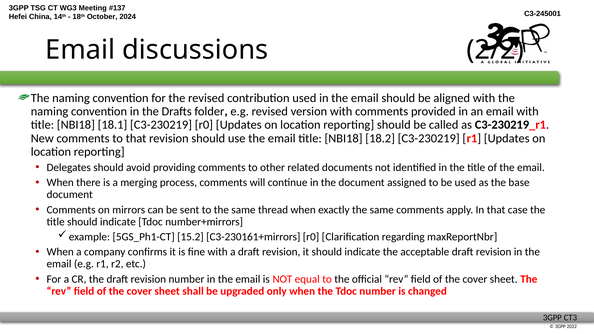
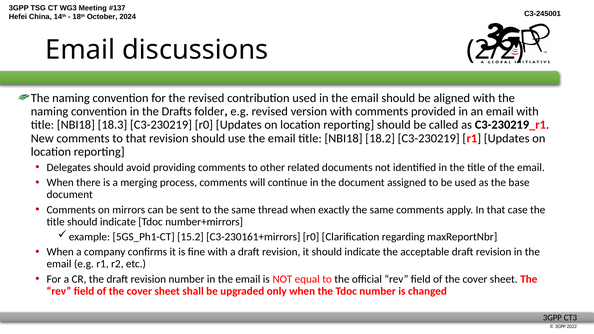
18.1: 18.1 -> 18.3
